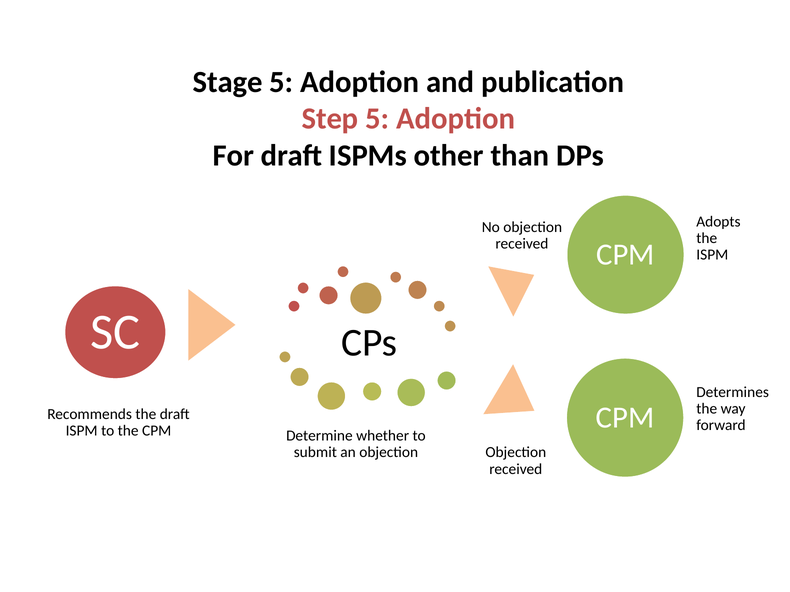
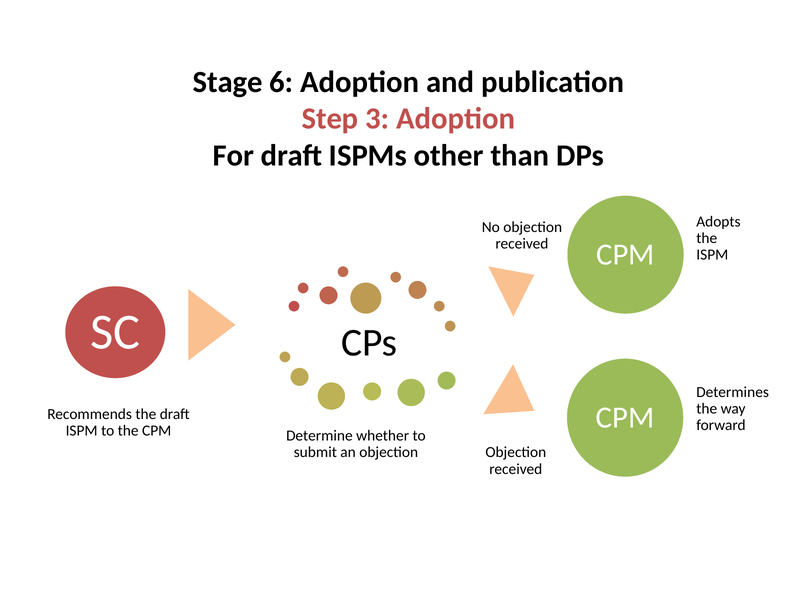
Stage 5: 5 -> 6
Step 5: 5 -> 3
